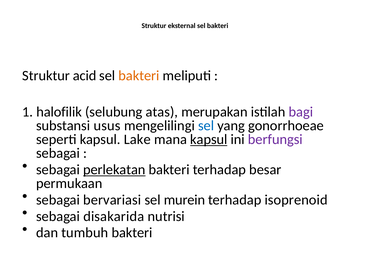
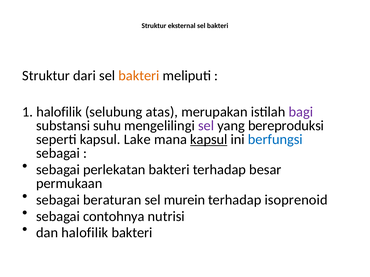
acid: acid -> dari
usus: usus -> suhu
sel at (206, 126) colour: blue -> purple
gonorrhoeae: gonorrhoeae -> bereproduksi
berfungsi colour: purple -> blue
perlekatan underline: present -> none
bervariasi: bervariasi -> beraturan
disakarida: disakarida -> contohnya
dan tumbuh: tumbuh -> halofilik
